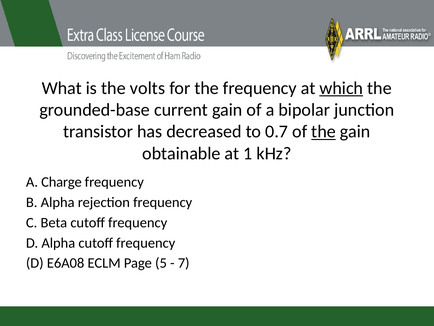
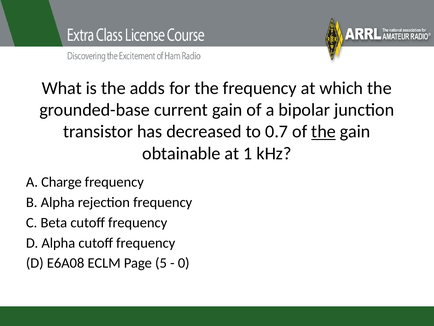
volts: volts -> adds
which underline: present -> none
7: 7 -> 0
